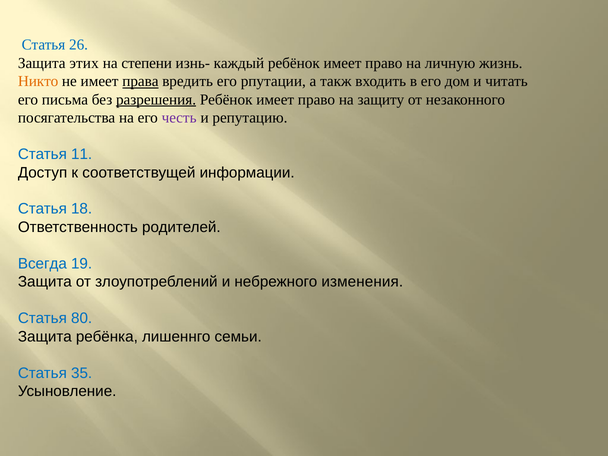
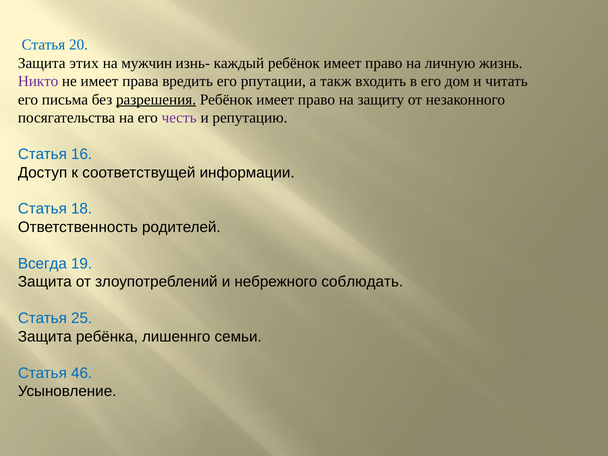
26: 26 -> 20
степени: степени -> мужчин
Никто colour: orange -> purple
права underline: present -> none
11: 11 -> 16
изменения: изменения -> соблюдать
80: 80 -> 25
35: 35 -> 46
